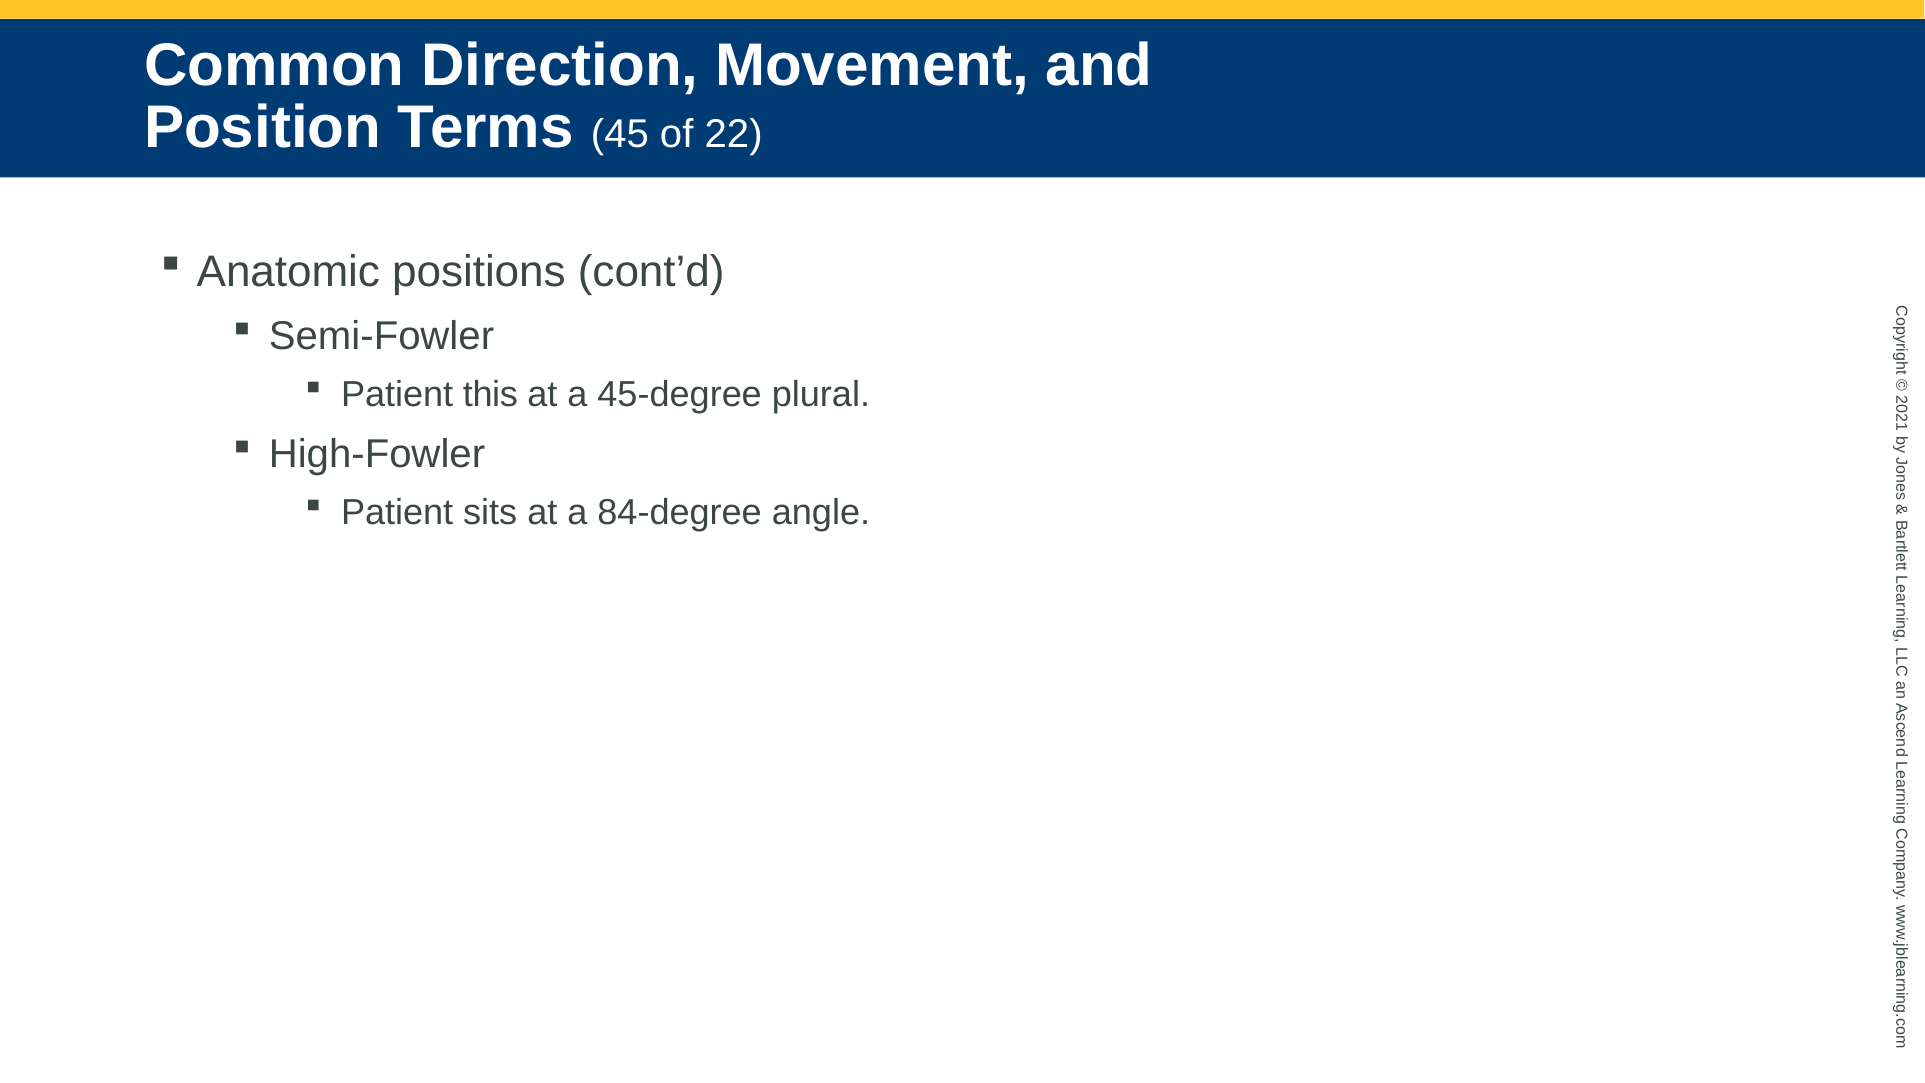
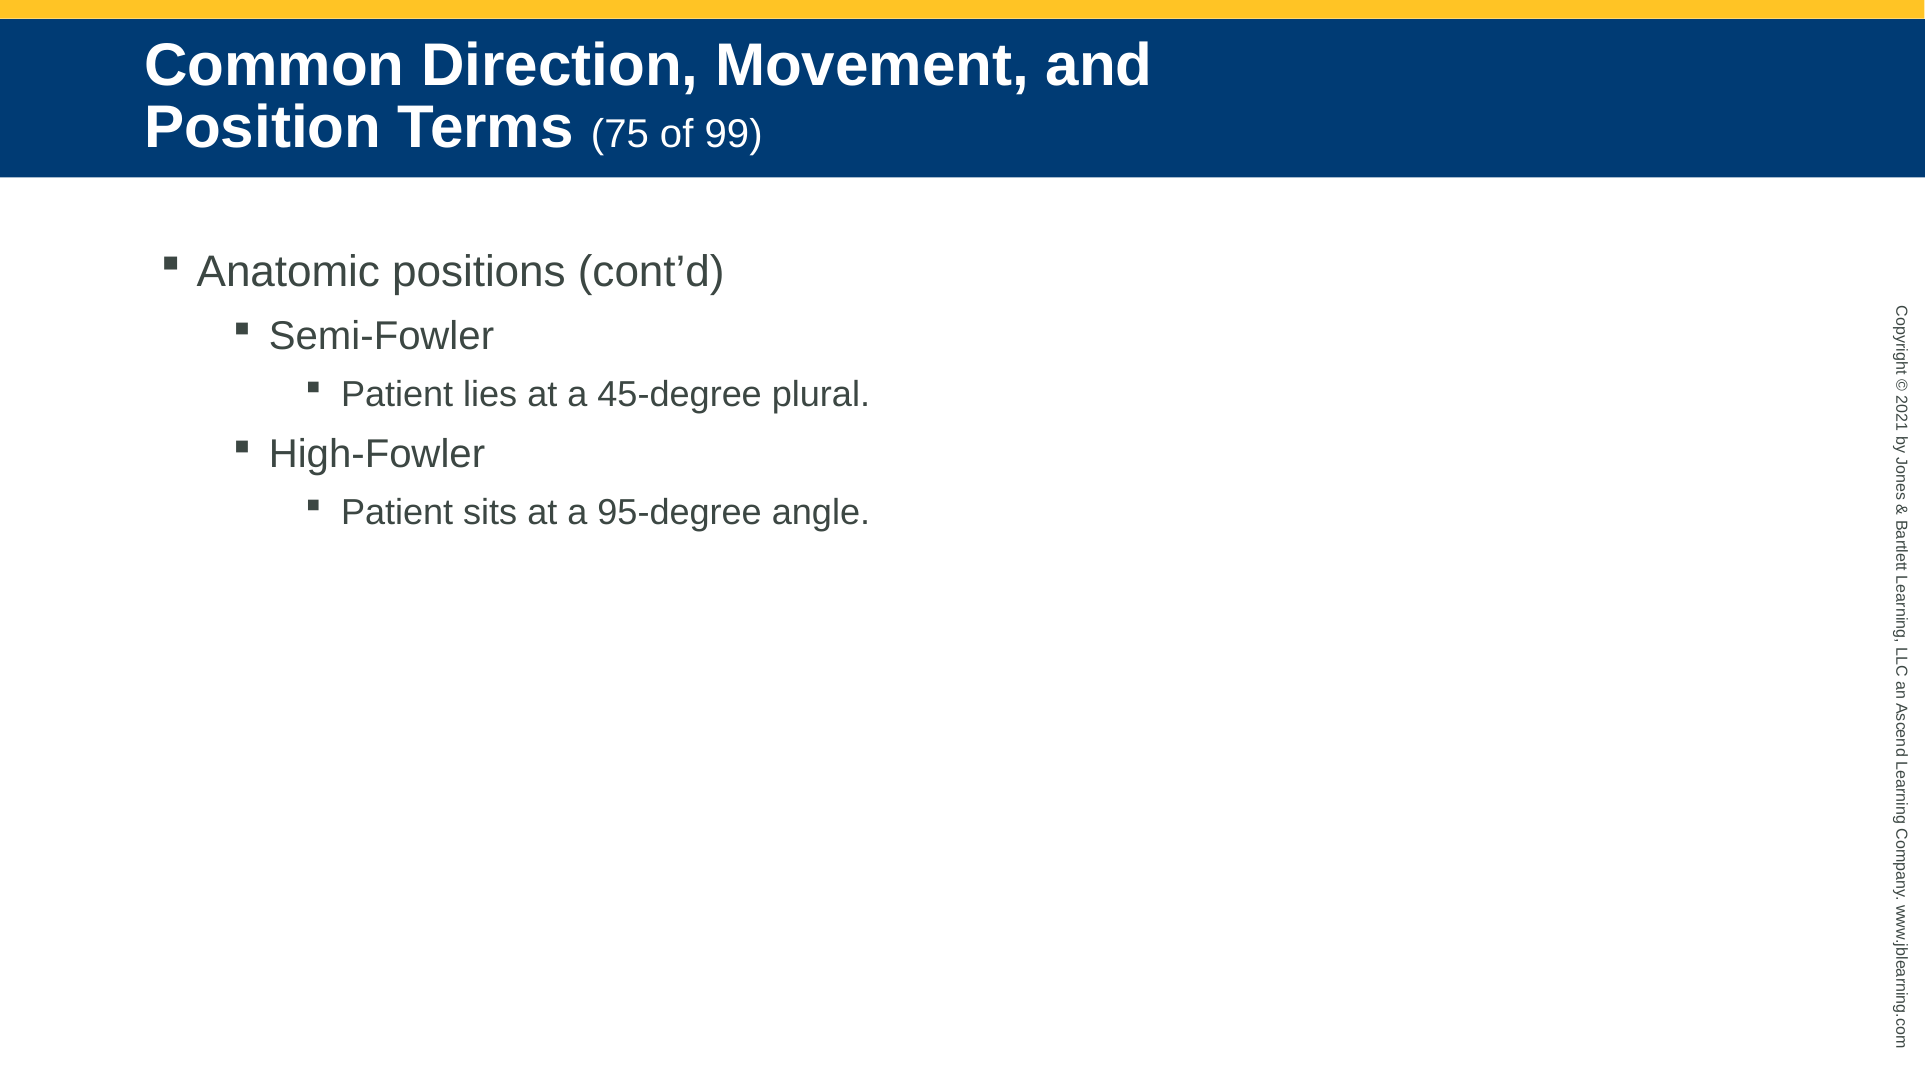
45: 45 -> 75
22: 22 -> 99
this: this -> lies
84-degree: 84-degree -> 95-degree
